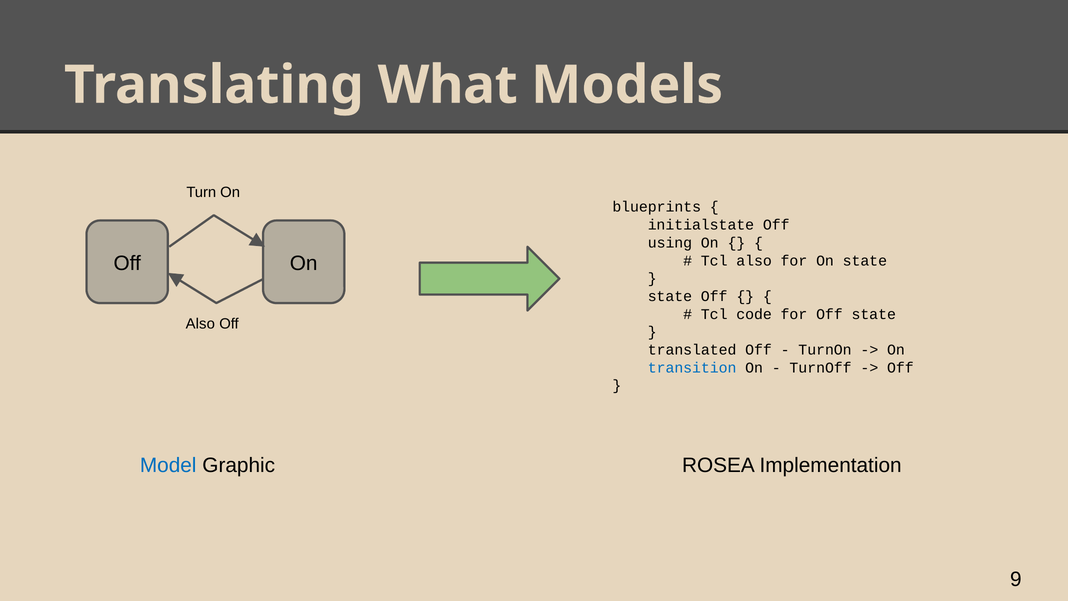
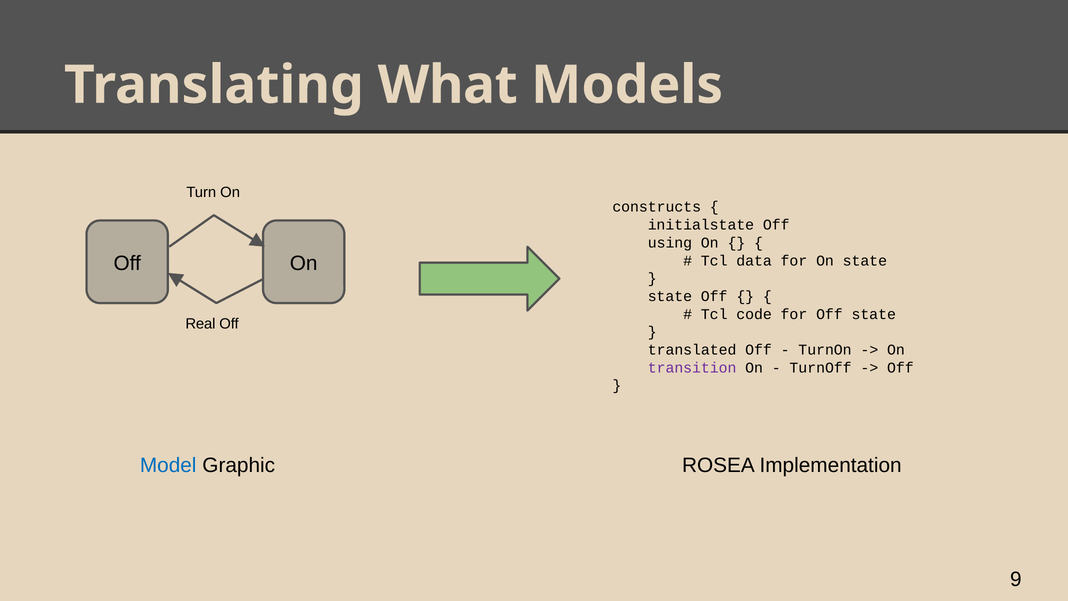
blueprints: blueprints -> constructs
Tcl also: also -> data
Also at (200, 324): Also -> Real
transition colour: blue -> purple
